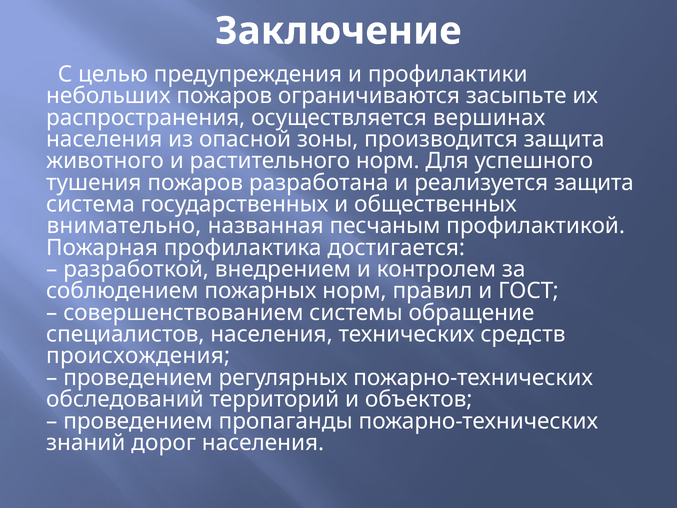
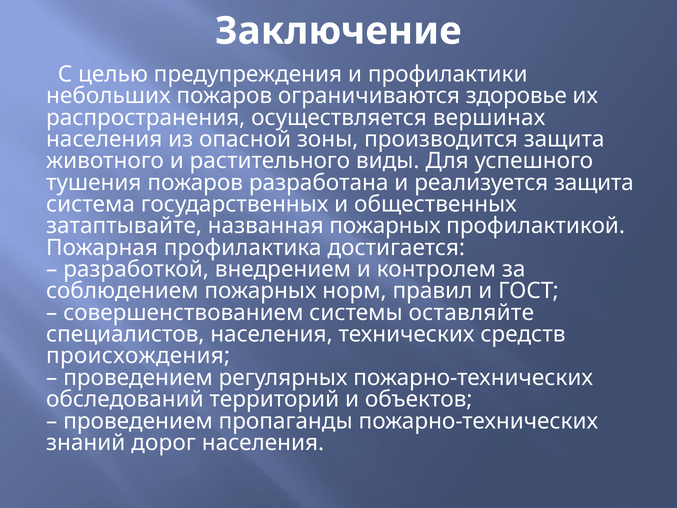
засыпьте: засыпьте -> здоровье
растительного норм: норм -> виды
внимательно: внимательно -> затаптывайте
названная песчаным: песчаным -> пожарных
обращение: обращение -> оставляйте
